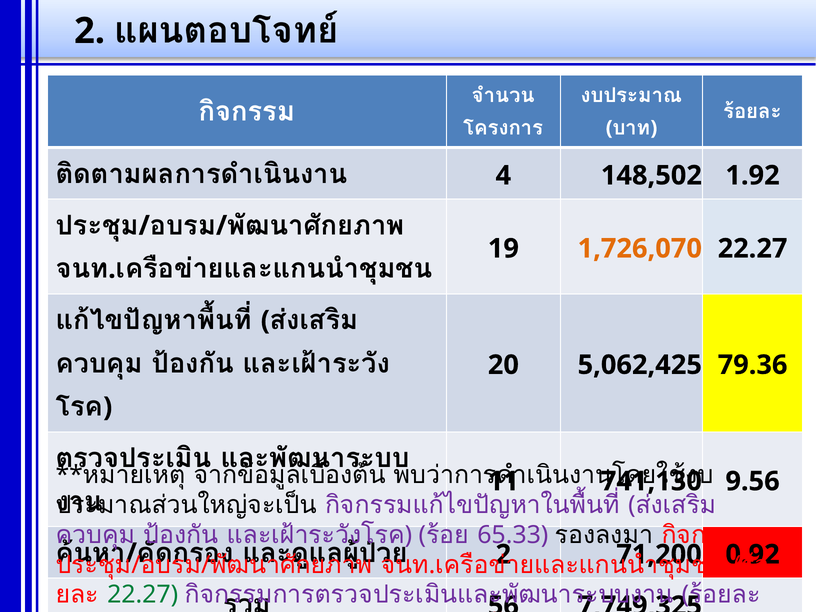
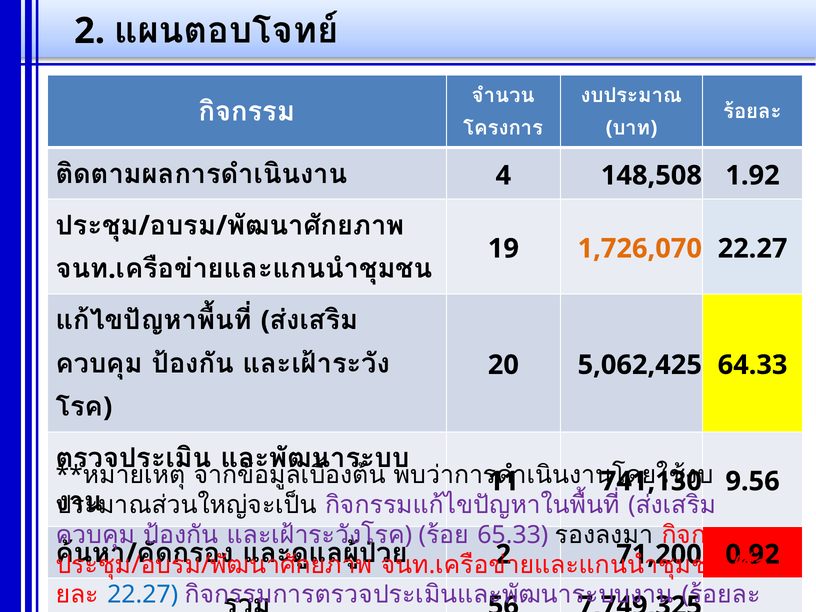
148,502: 148,502 -> 148,508
79.36: 79.36 -> 64.33
22.27 at (143, 595) colour: green -> blue
